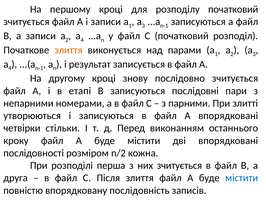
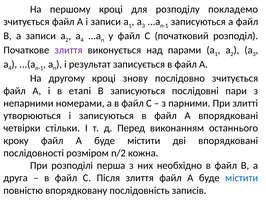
розподілу початковий: початковий -> покладемо
злиття at (68, 50) colour: orange -> purple
них зчитується: зчитується -> необхідно
